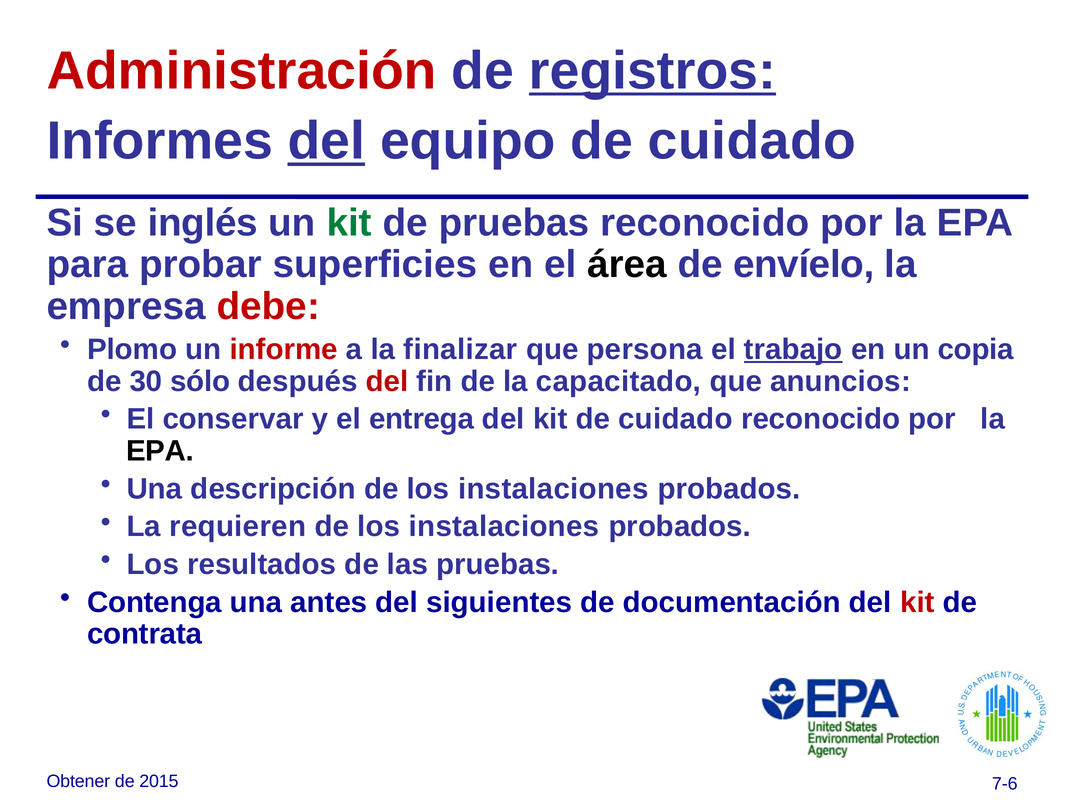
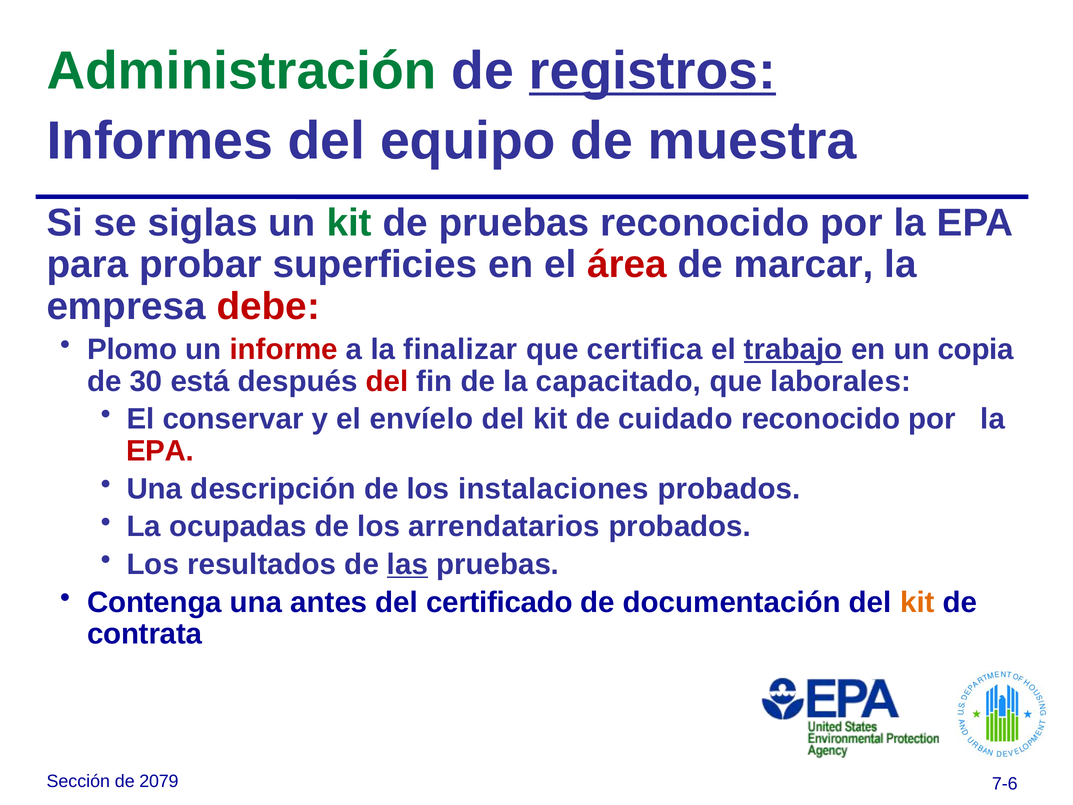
Administración colour: red -> green
del at (326, 141) underline: present -> none
equipo de cuidado: cuidado -> muestra
inglés: inglés -> siglas
área colour: black -> red
envíelo: envíelo -> marcar
persona: persona -> certifica
sólo: sólo -> está
anuncios: anuncios -> laborales
entrega: entrega -> envíelo
EPA at (160, 451) colour: black -> red
requieren: requieren -> ocupadas
instalaciones at (504, 526): instalaciones -> arrendatarios
las underline: none -> present
siguientes: siguientes -> certificado
kit at (917, 602) colour: red -> orange
Obtener: Obtener -> Sección
2015: 2015 -> 2079
